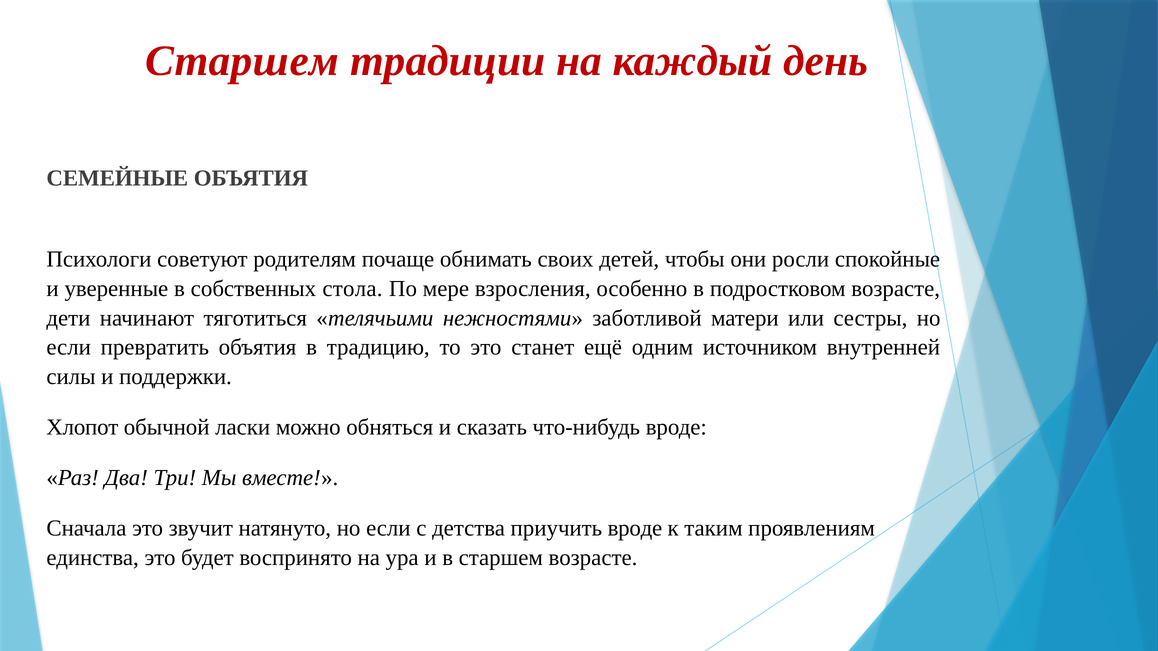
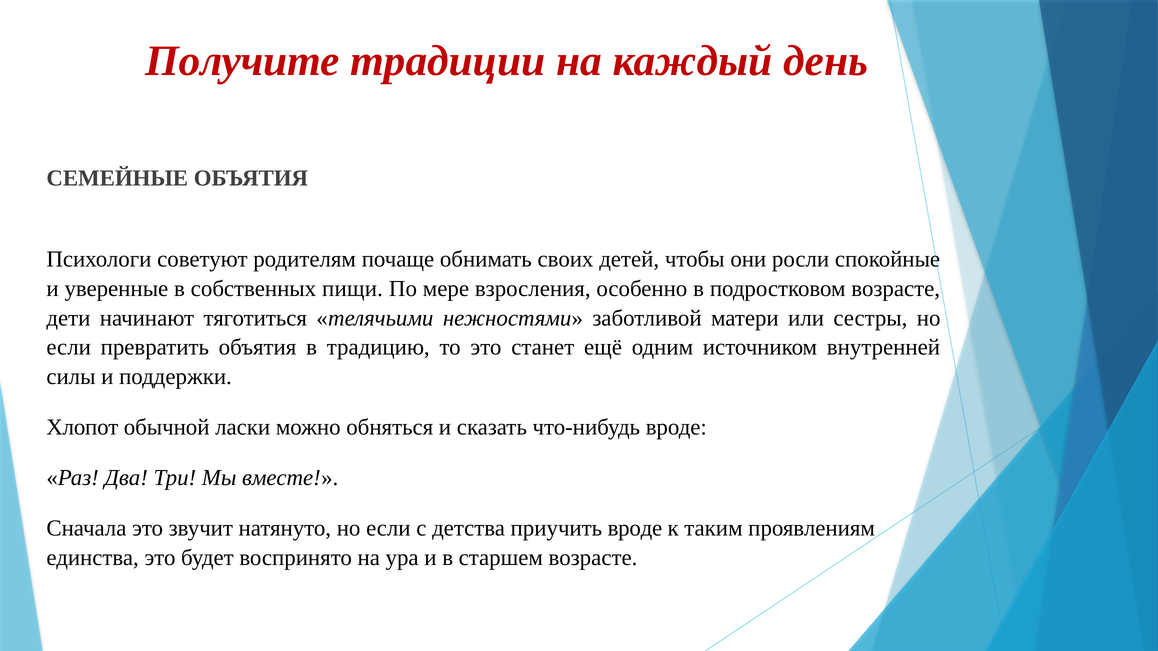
Старшем at (242, 61): Старшем -> Получите
стола: стола -> пищи
